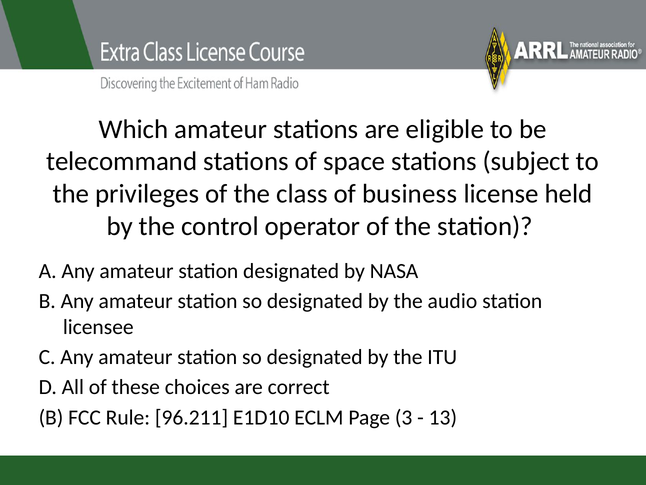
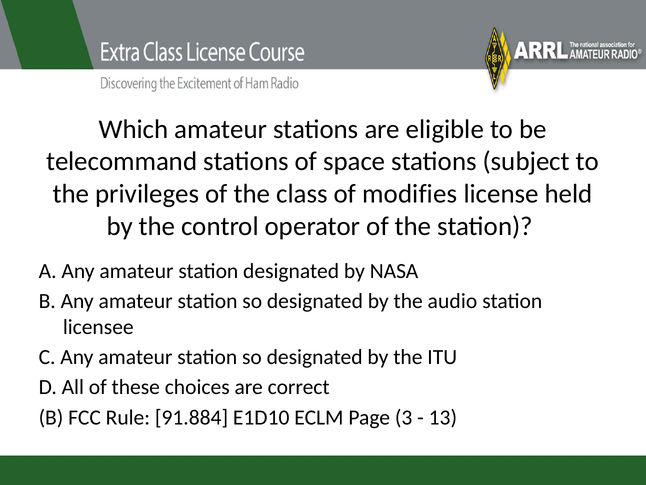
business: business -> modifies
96.211: 96.211 -> 91.884
